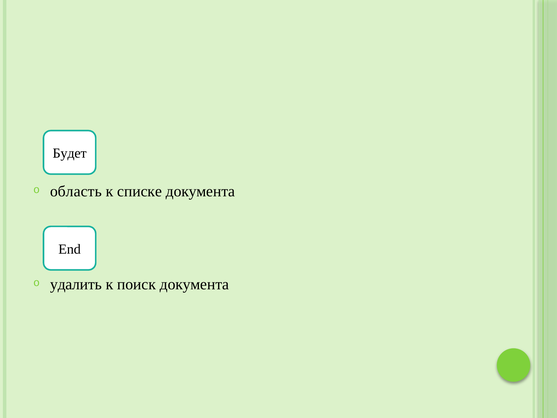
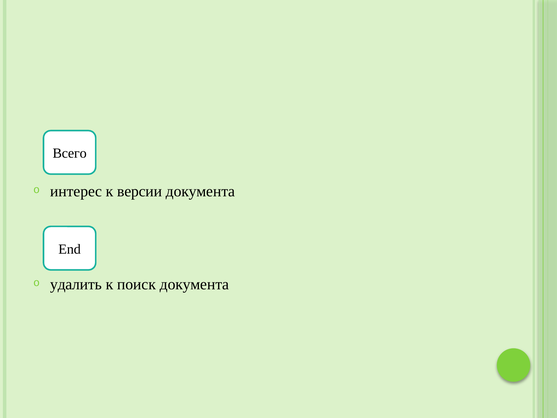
Будет: Будет -> Всего
область: область -> интерес
списке: списке -> версии
